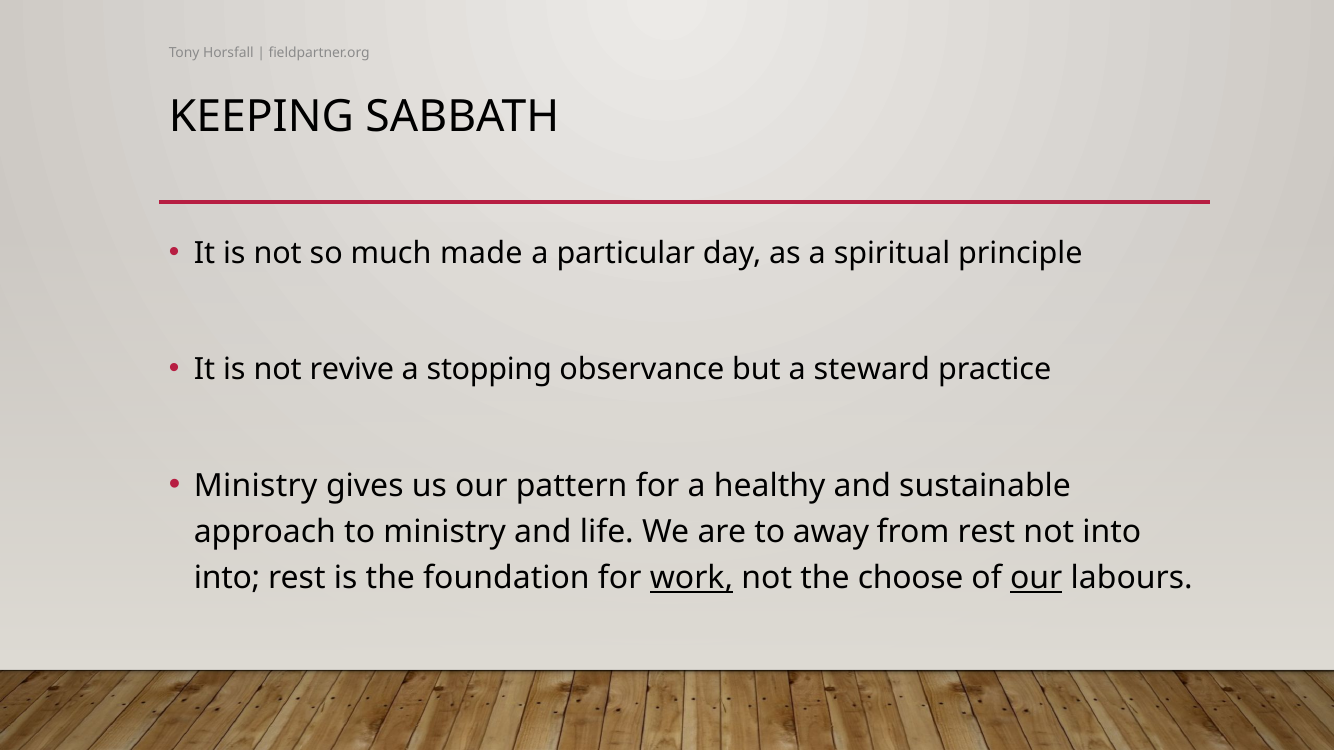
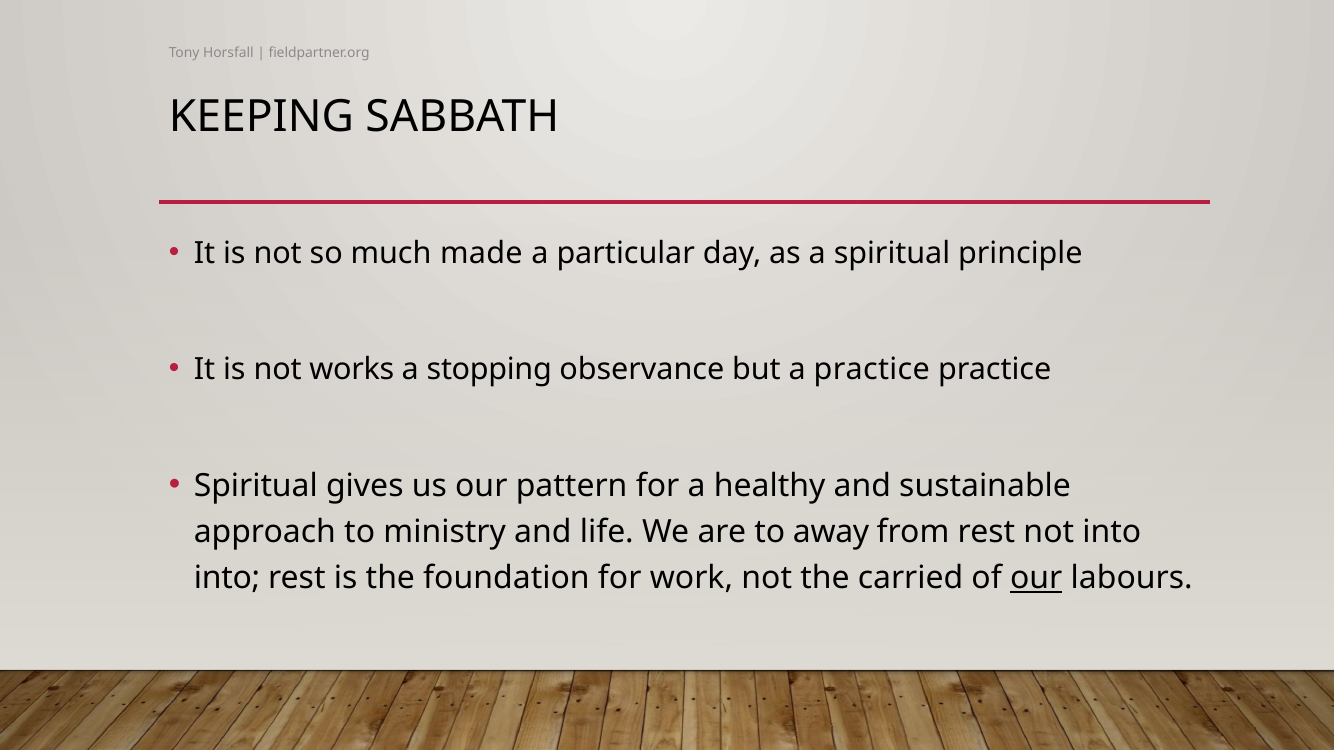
revive: revive -> works
a steward: steward -> practice
Ministry at (256, 486): Ministry -> Spiritual
work underline: present -> none
choose: choose -> carried
